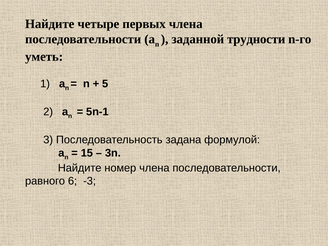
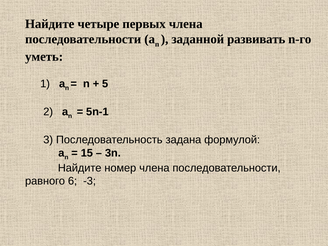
трудности: трудности -> развивать
